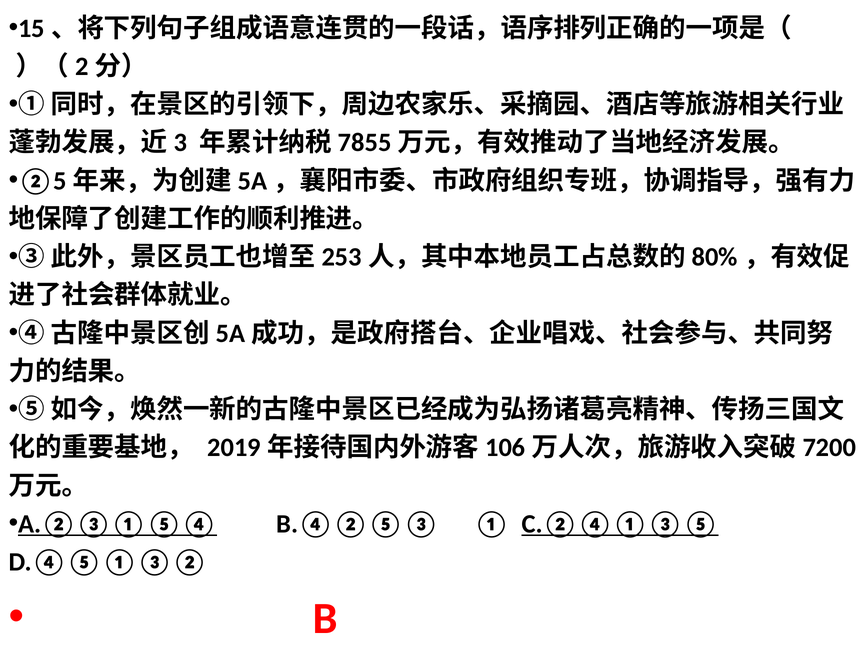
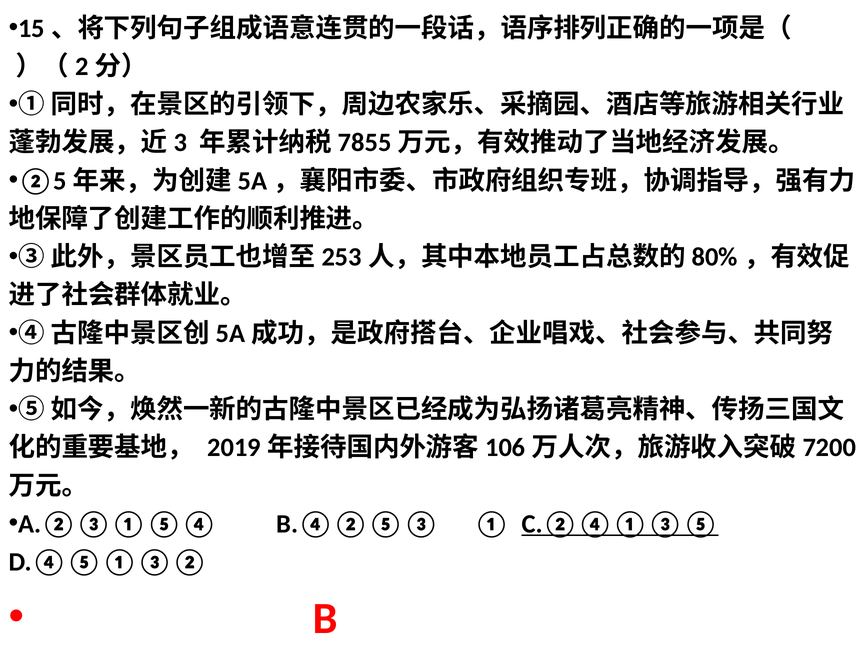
A.②③①⑤④ underline: present -> none
